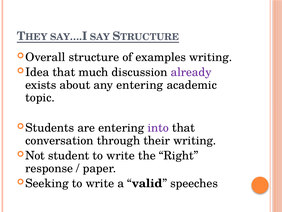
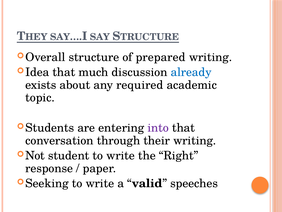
examples: examples -> prepared
already colour: purple -> blue
any entering: entering -> required
